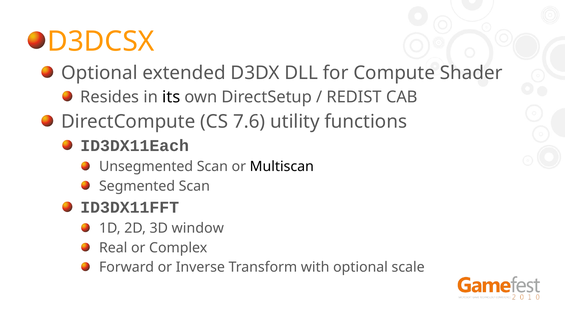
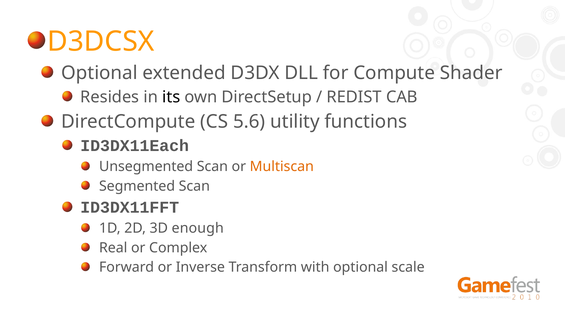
7.6: 7.6 -> 5.6
Multiscan colour: black -> orange
window: window -> enough
